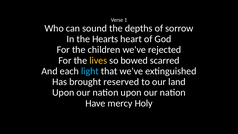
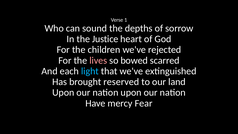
Hearts: Hearts -> Justice
lives colour: yellow -> pink
Holy: Holy -> Fear
